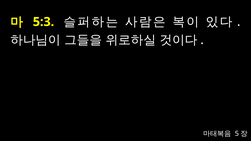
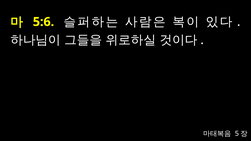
5:3: 5:3 -> 5:6
